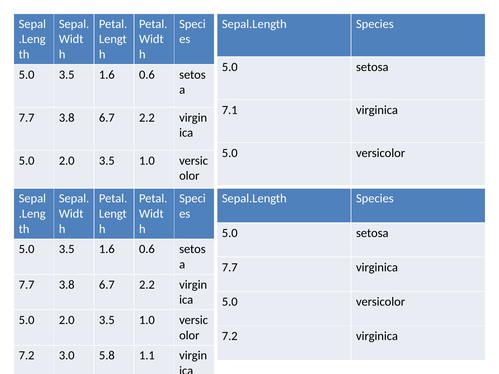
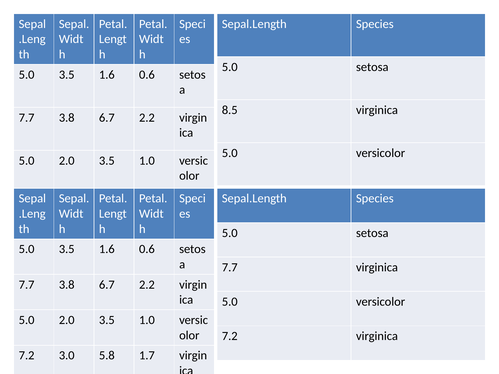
7.1: 7.1 -> 8.5
1.1: 1.1 -> 1.7
